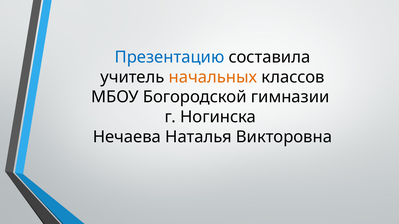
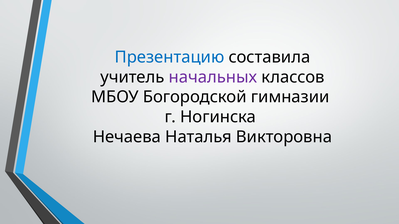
начальных colour: orange -> purple
